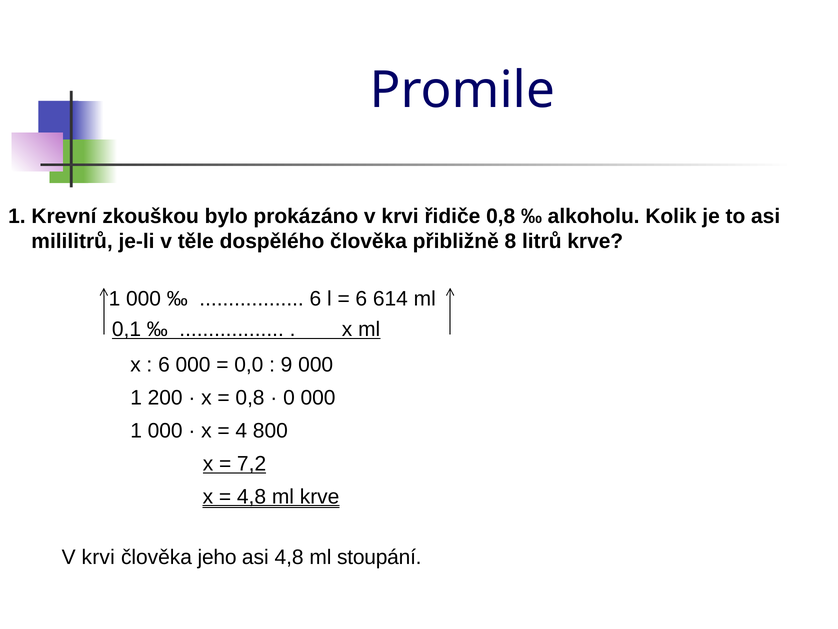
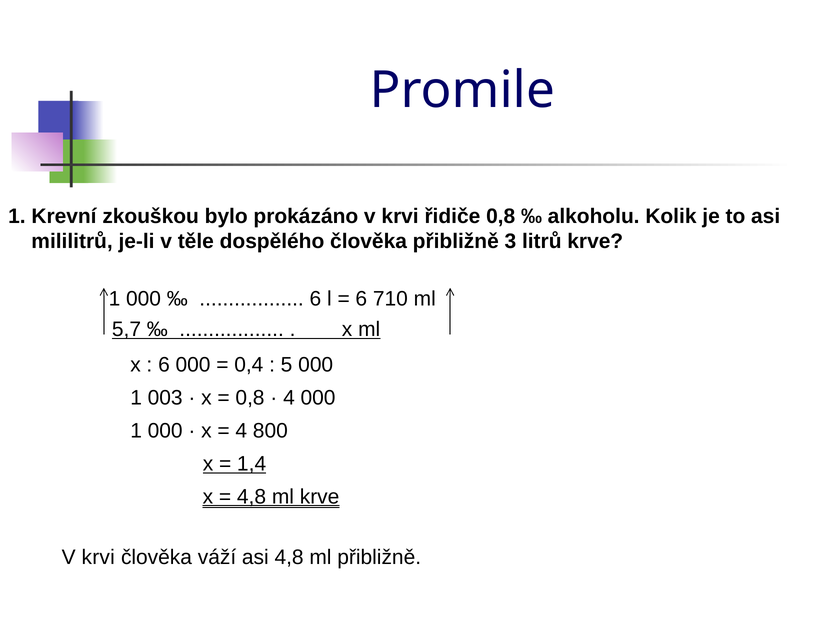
8: 8 -> 3
614: 614 -> 710
0,1: 0,1 -> 5,7
0,0: 0,0 -> 0,4
9: 9 -> 5
200: 200 -> 003
0 at (289, 398): 0 -> 4
7,2: 7,2 -> 1,4
jeho: jeho -> váží
ml stoupání: stoupání -> přibližně
